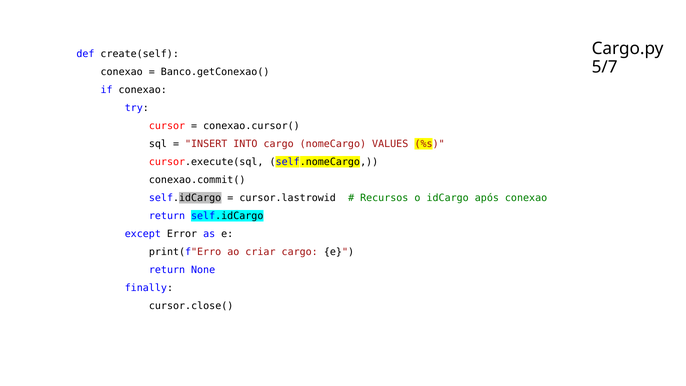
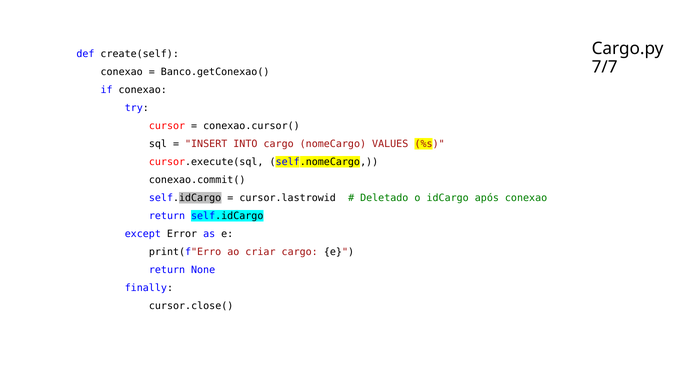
5/7: 5/7 -> 7/7
Recursos: Recursos -> Deletado
